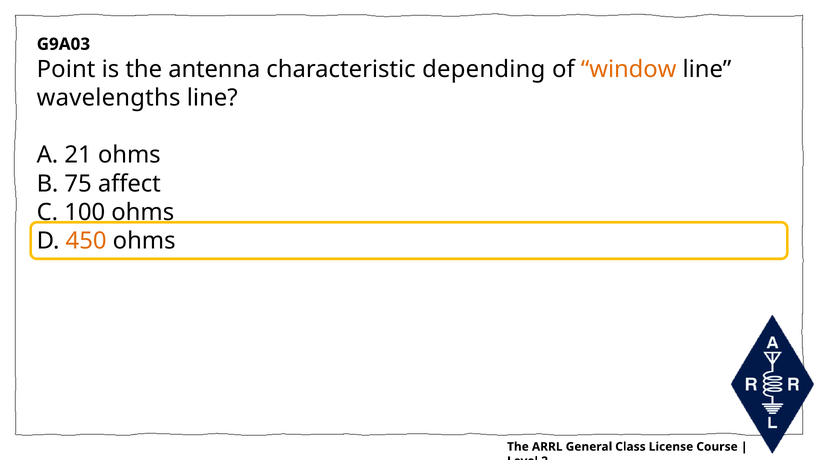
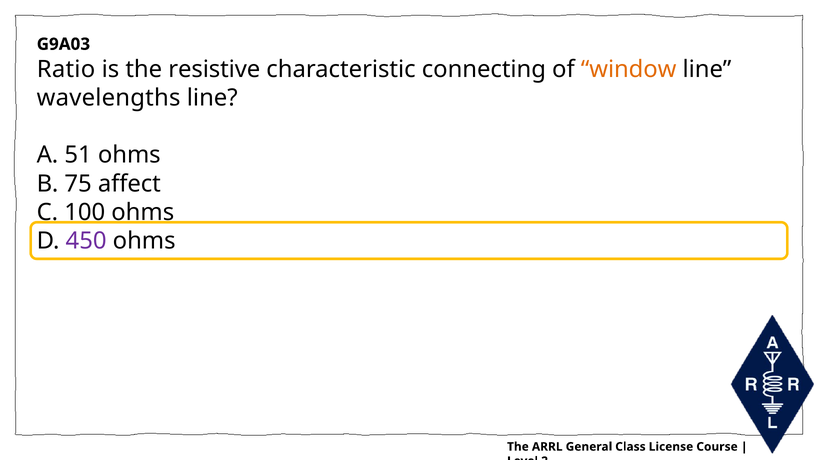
Point: Point -> Ratio
antenna: antenna -> resistive
depending: depending -> connecting
21: 21 -> 51
450 colour: orange -> purple
